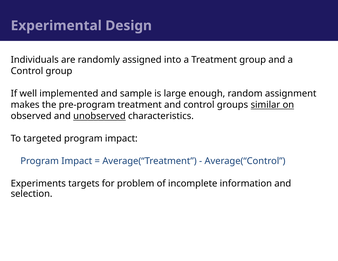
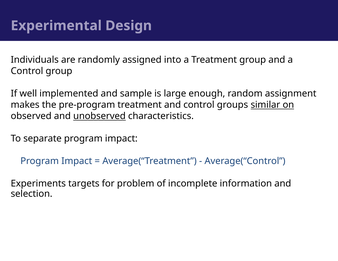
targeted: targeted -> separate
